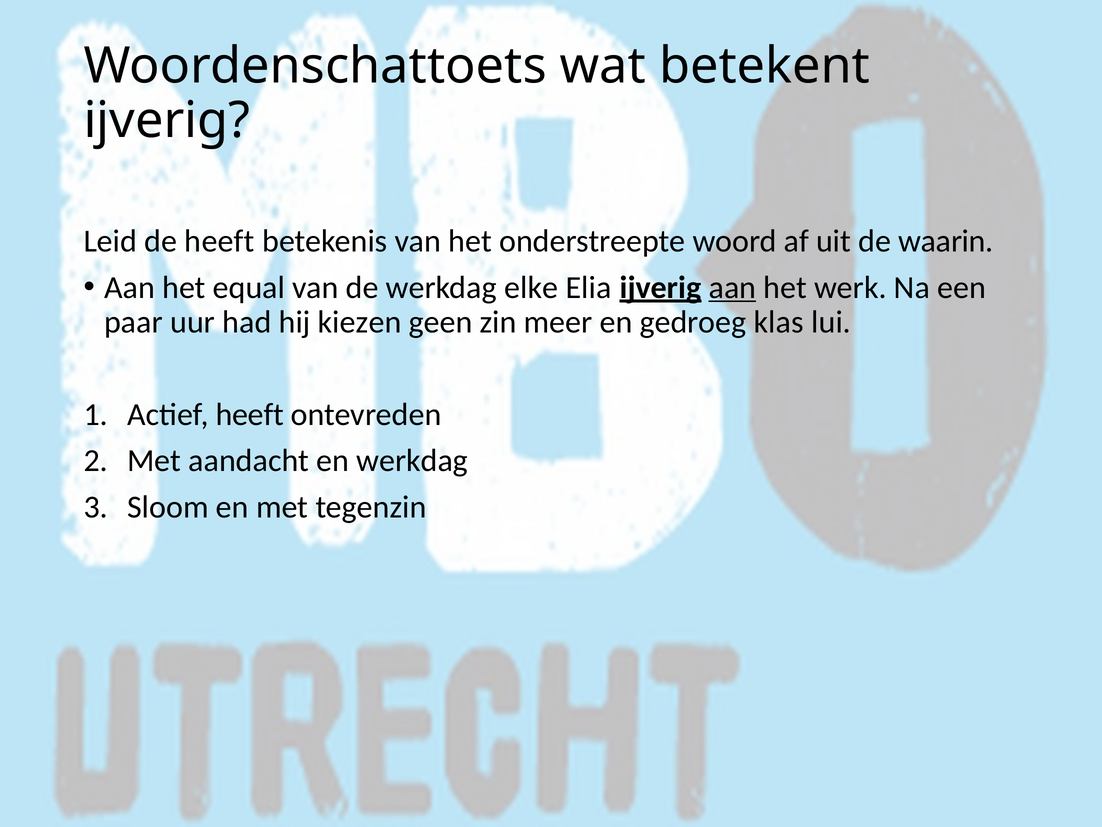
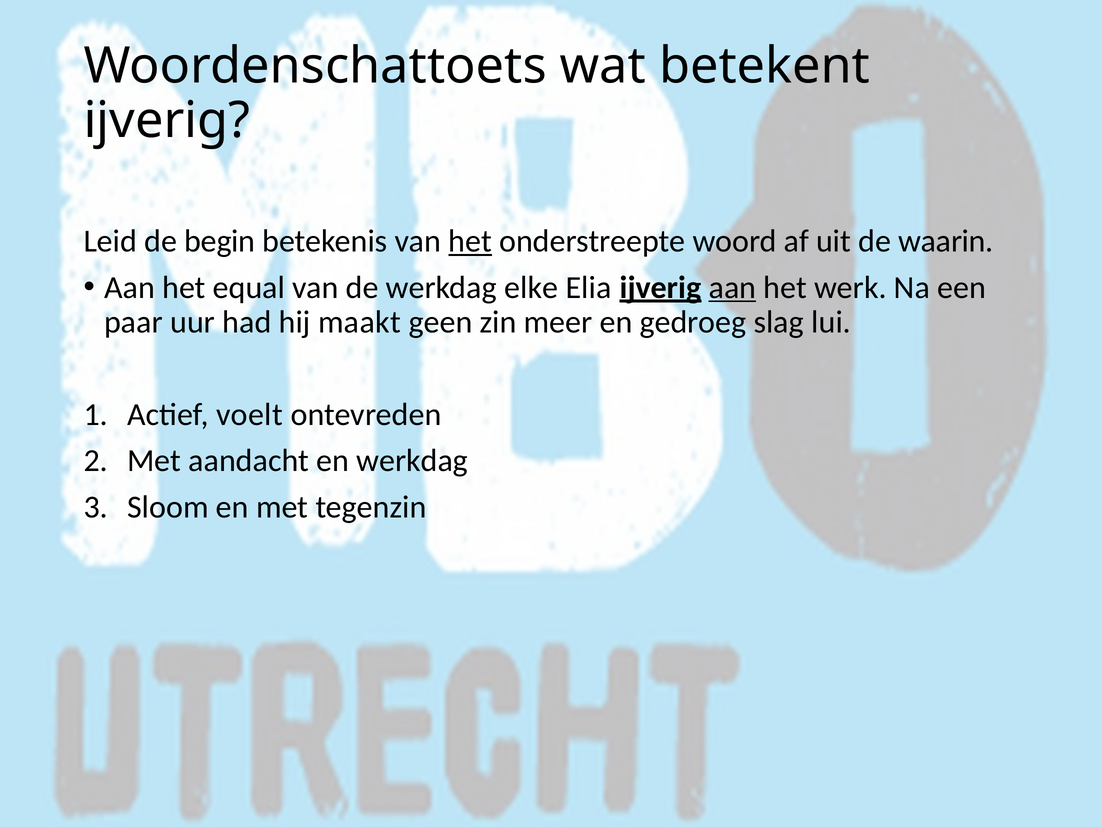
de heeft: heeft -> begin
het at (470, 241) underline: none -> present
kiezen: kiezen -> maakt
klas: klas -> slag
Actief heeft: heeft -> voelt
